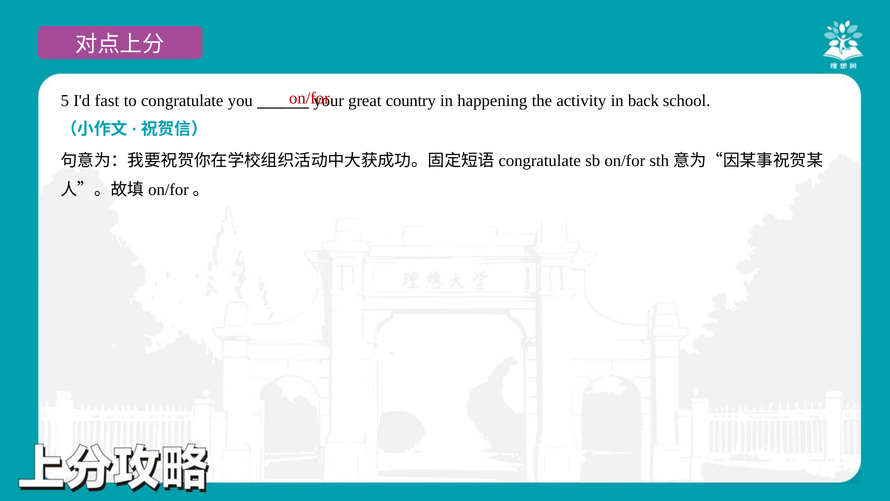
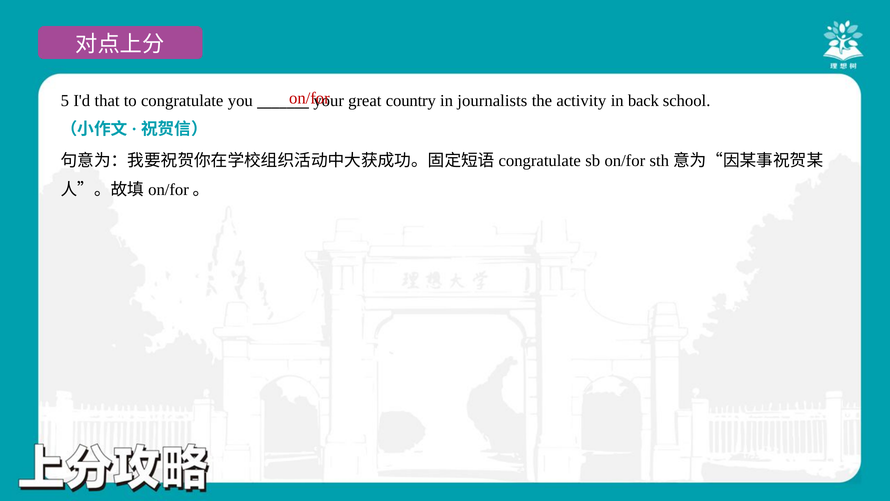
fast: fast -> that
happening: happening -> journalists
